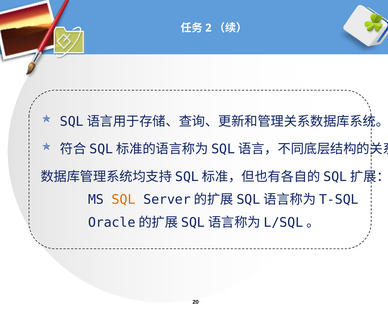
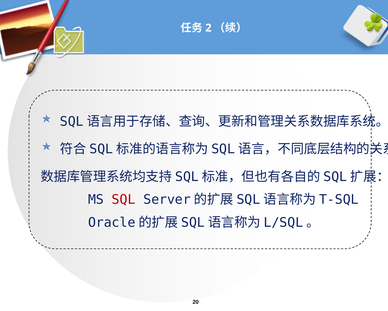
SQL colour: orange -> red
